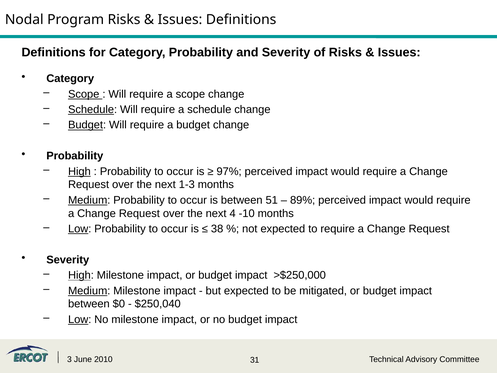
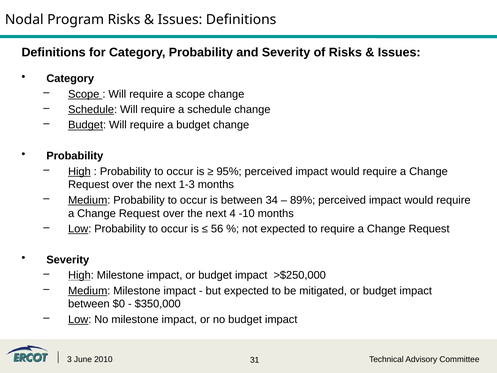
97%: 97% -> 95%
51: 51 -> 34
38: 38 -> 56
$250,040: $250,040 -> $350,000
